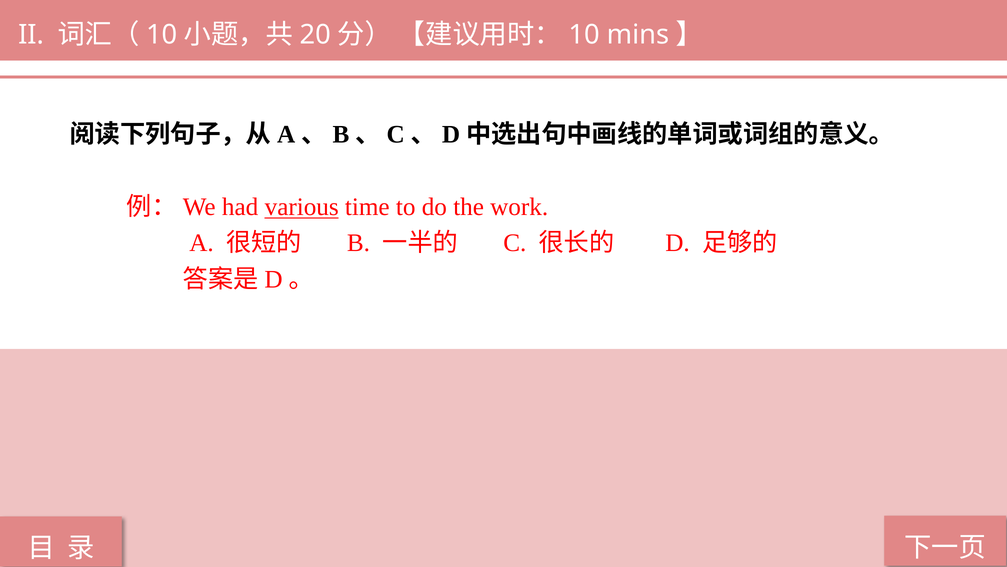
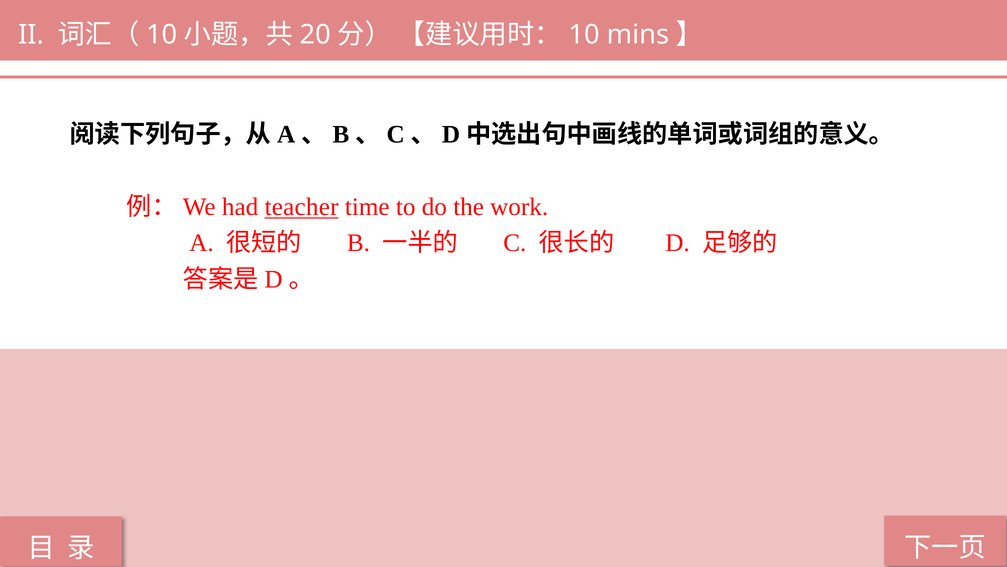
various: various -> teacher
